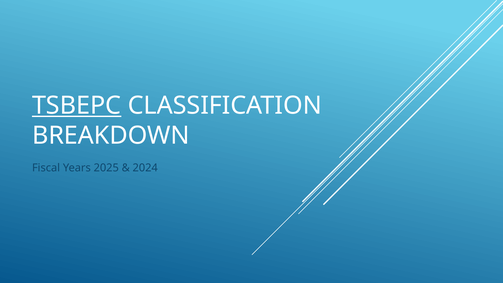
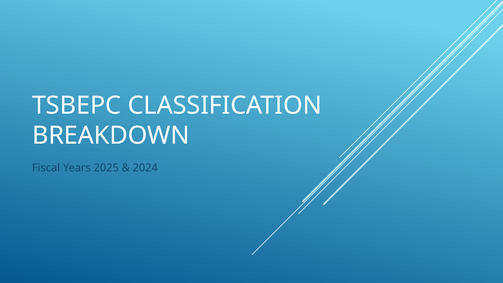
TSBEPC underline: present -> none
